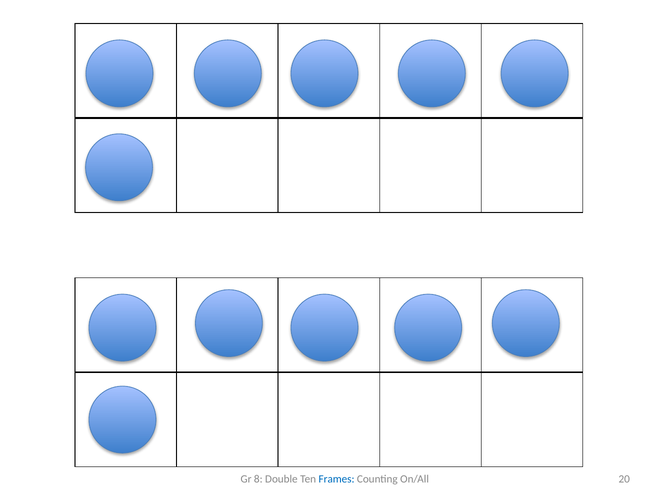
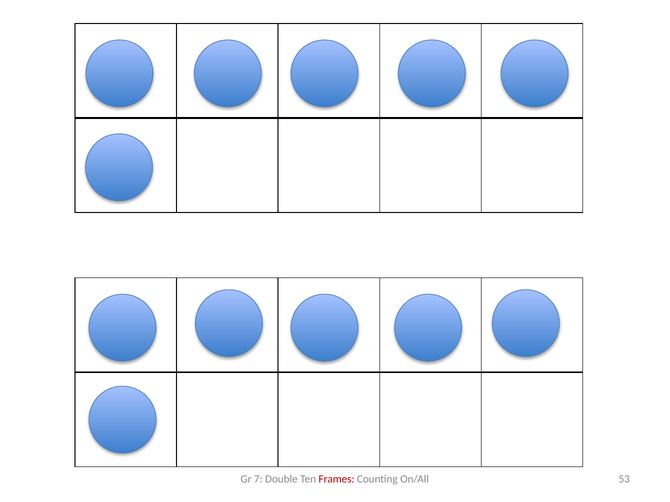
8: 8 -> 7
Frames colour: blue -> red
20: 20 -> 53
